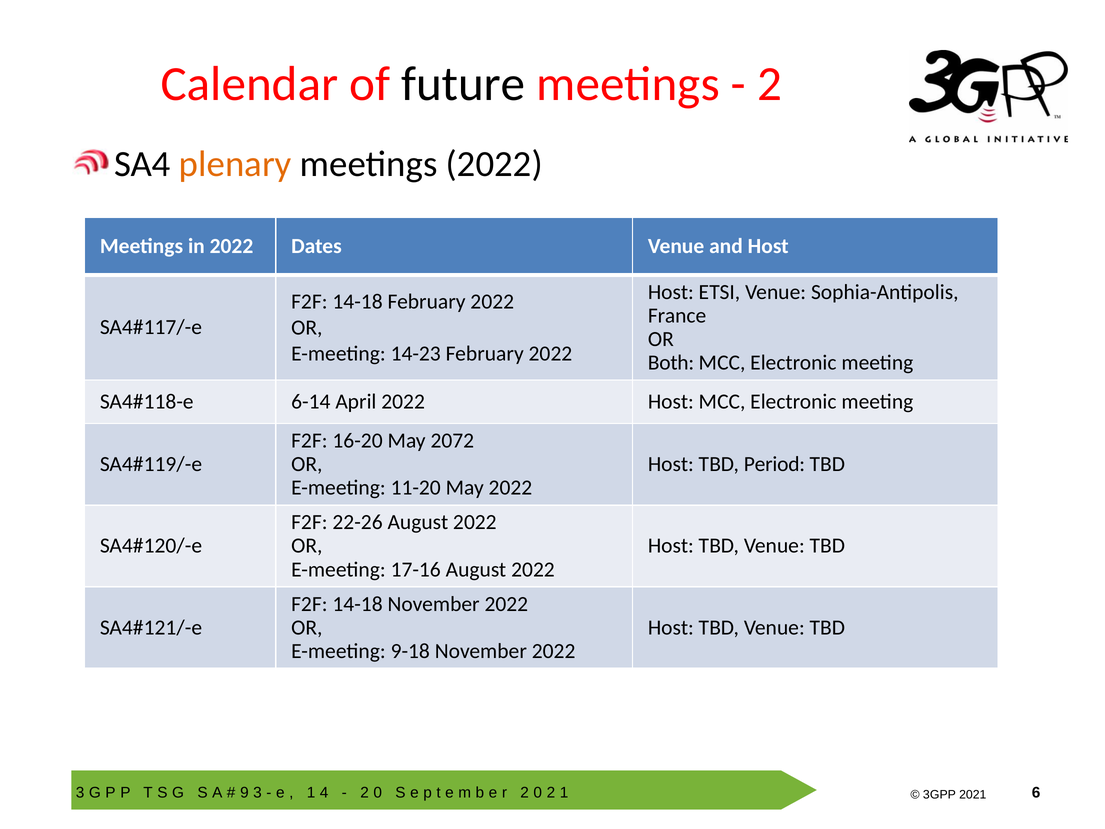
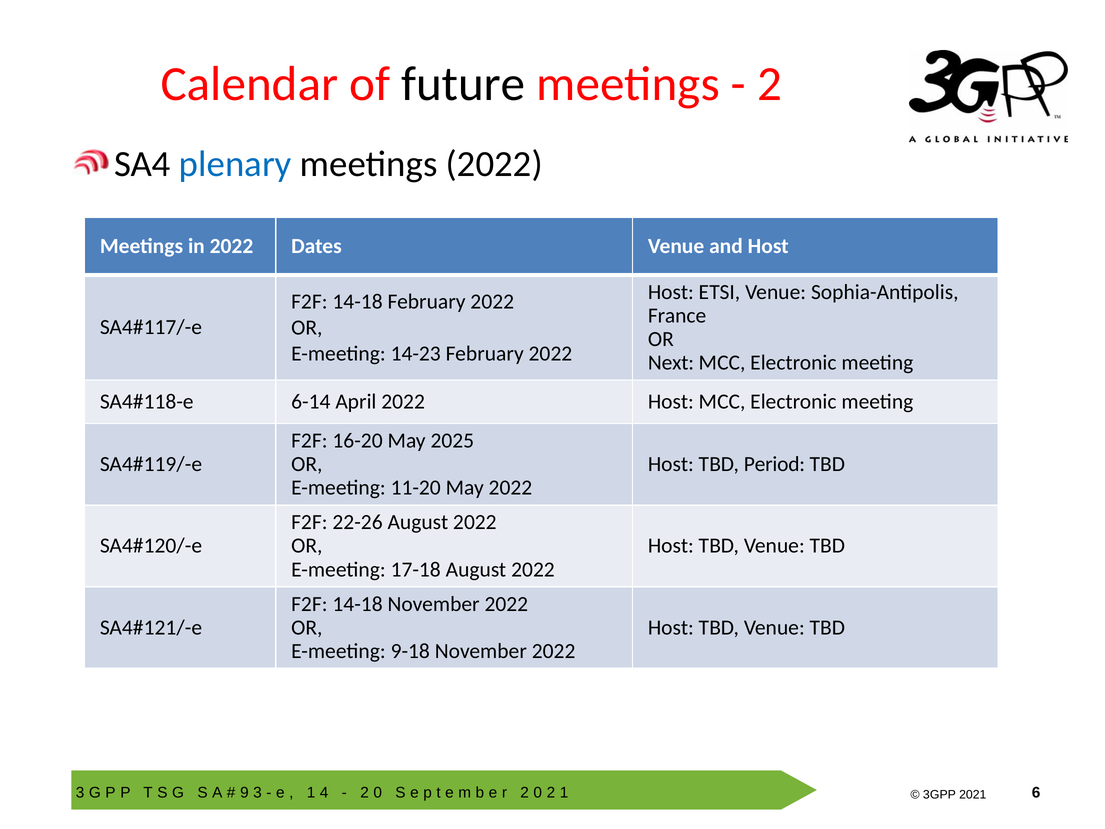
plenary colour: orange -> blue
Both: Both -> Next
2072: 2072 -> 2025
17-16: 17-16 -> 17-18
